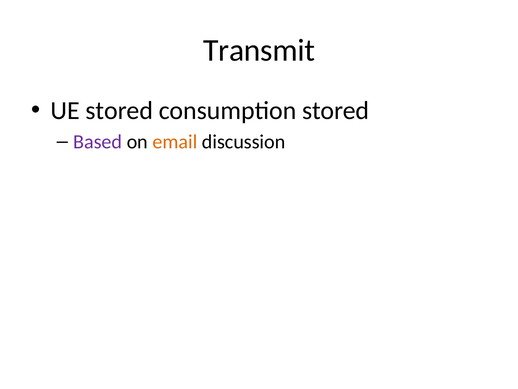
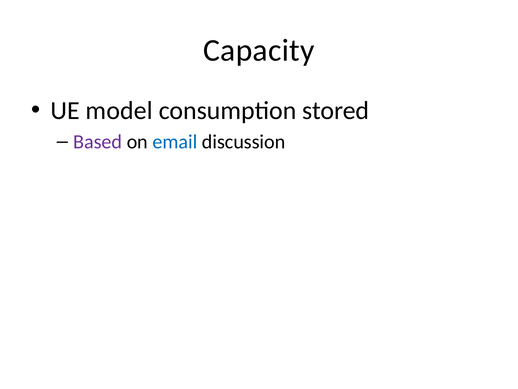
Transmit: Transmit -> Capacity
UE stored: stored -> model
email colour: orange -> blue
